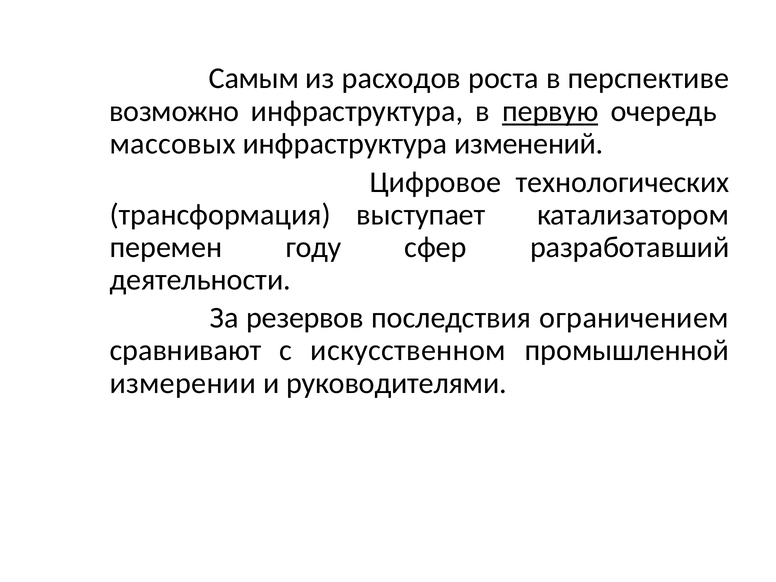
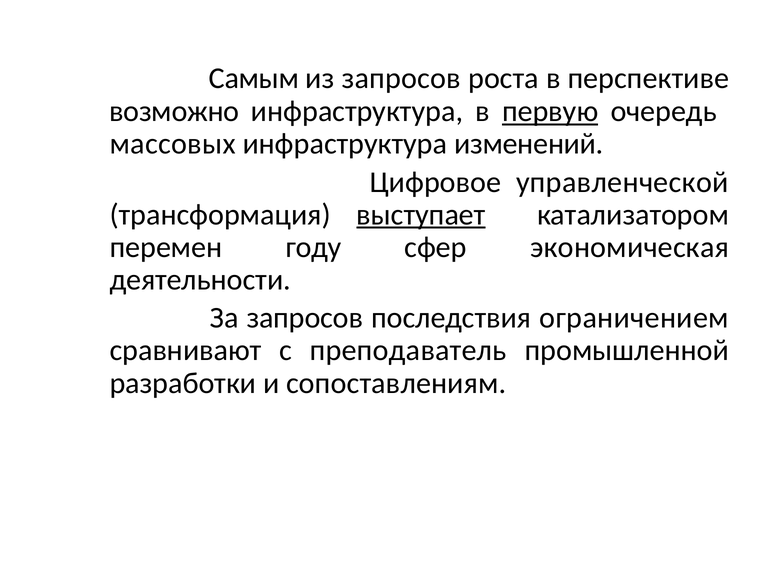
из расходов: расходов -> запросов
технологических: технологических -> управленческой
выступает underline: none -> present
разработавший: разработавший -> экономическая
За резервов: резервов -> запросов
искусственном: искусственном -> преподаватель
измерении: измерении -> разработки
руководителями: руководителями -> сопоставлениям
